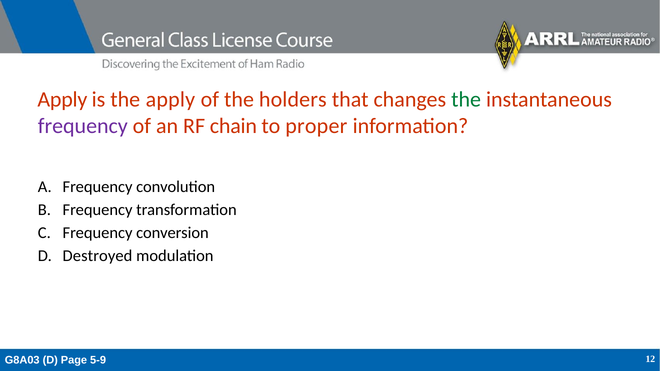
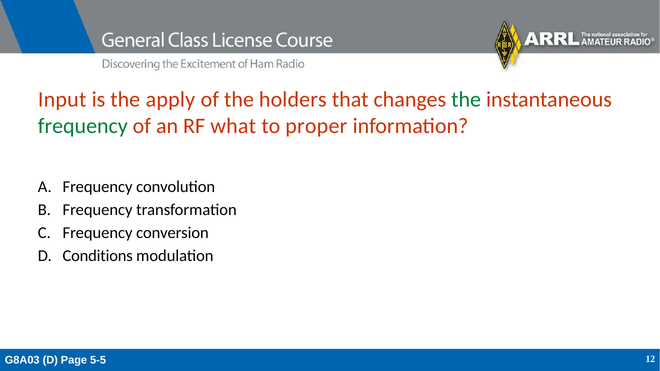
Apply at (62, 100): Apply -> Input
frequency at (83, 126) colour: purple -> green
chain: chain -> what
Destroyed: Destroyed -> Conditions
5-9: 5-9 -> 5-5
